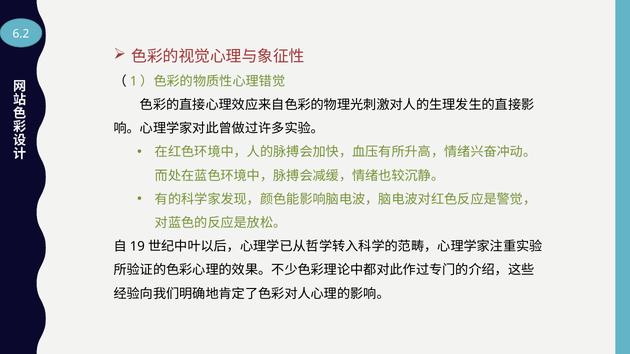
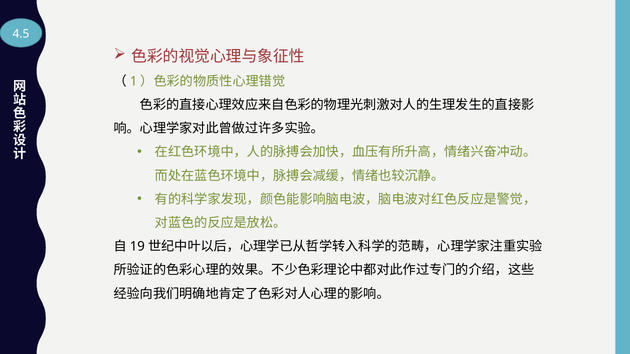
6.2: 6.2 -> 4.5
